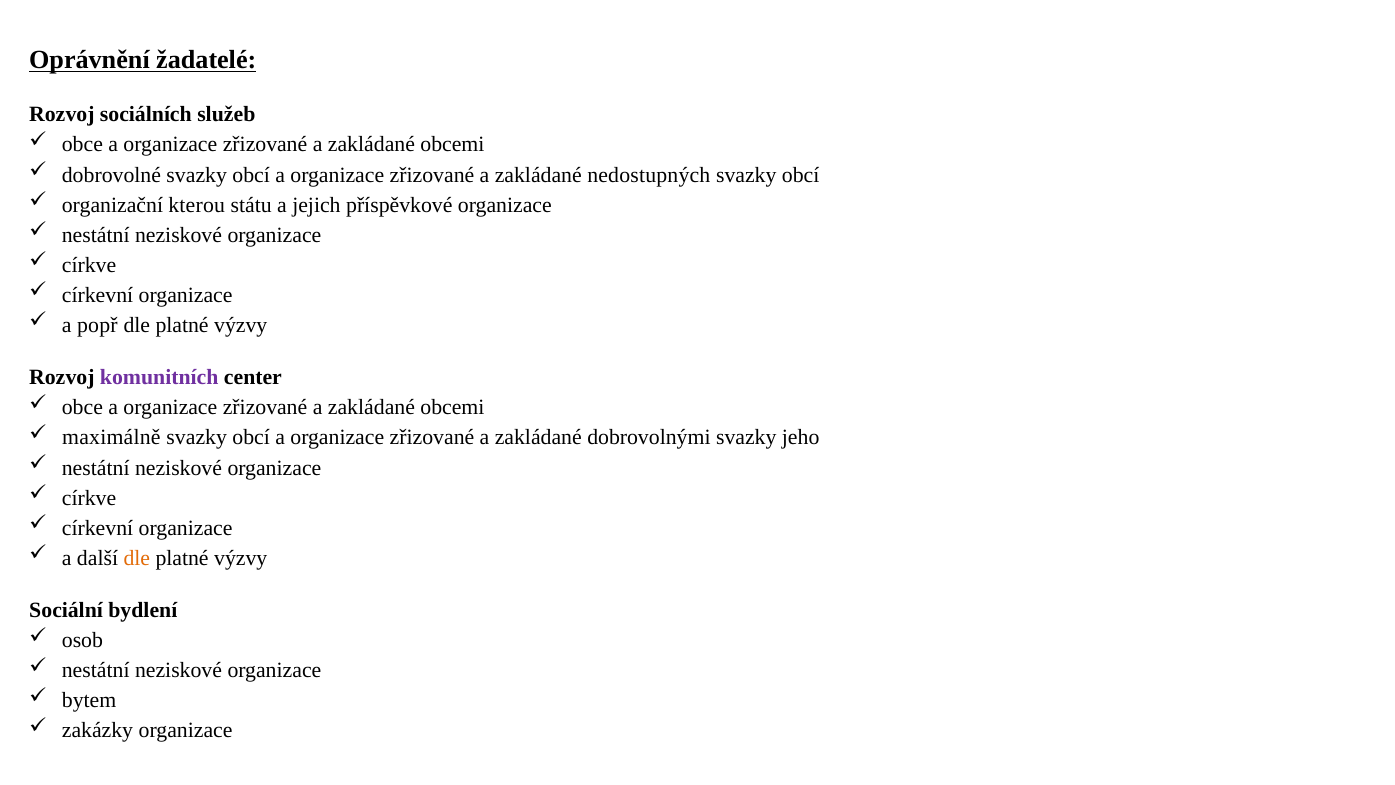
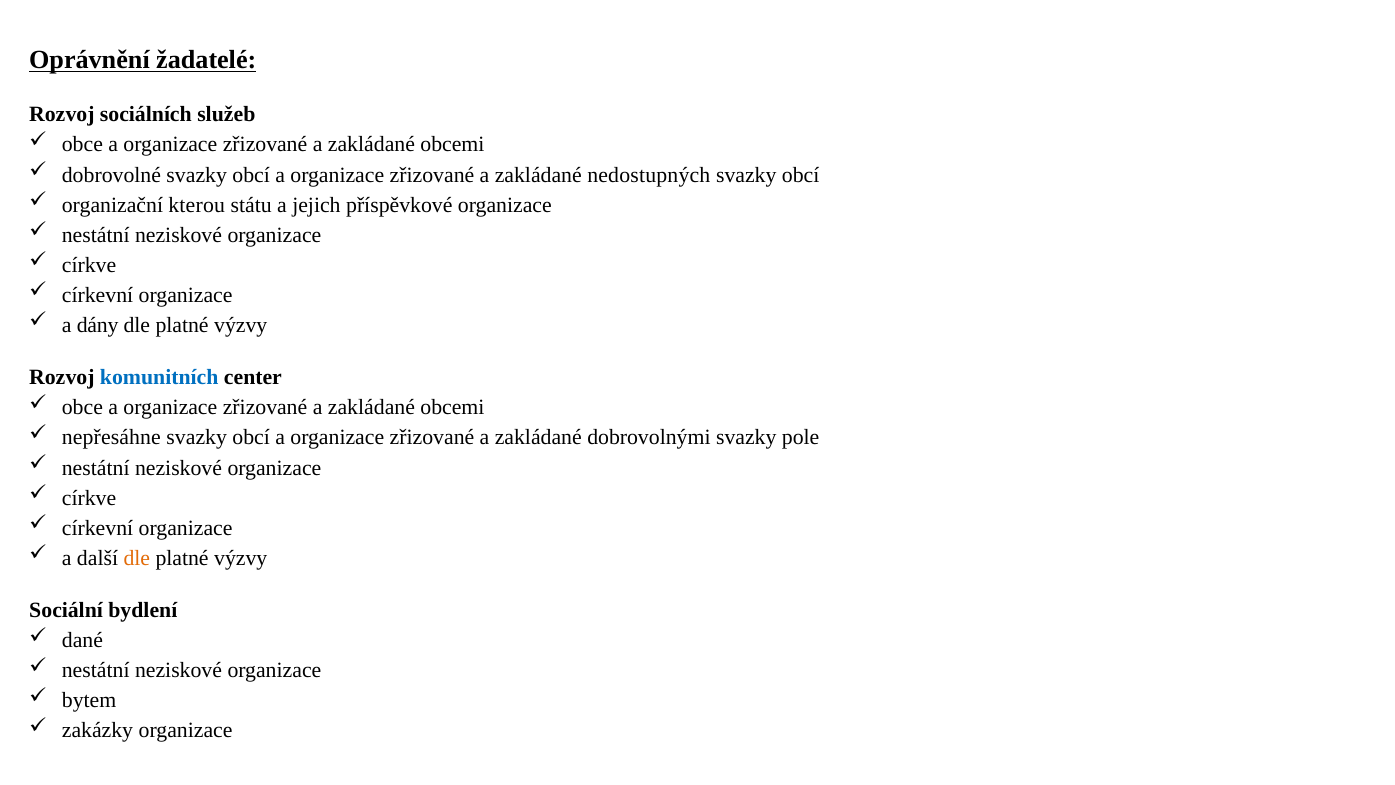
popř: popř -> dány
komunitních colour: purple -> blue
maximálně: maximálně -> nepřesáhne
jeho: jeho -> pole
osob: osob -> dané
